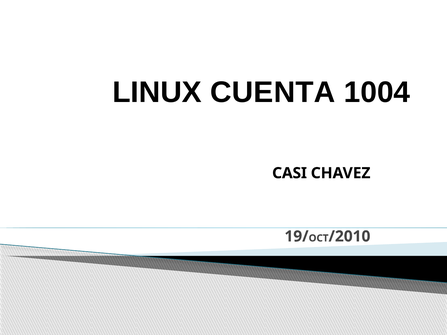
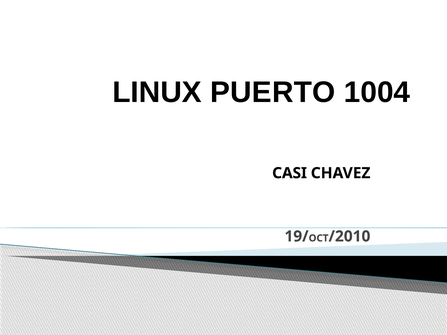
CUENTA: CUENTA -> PUERTO
